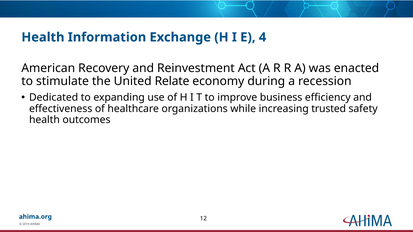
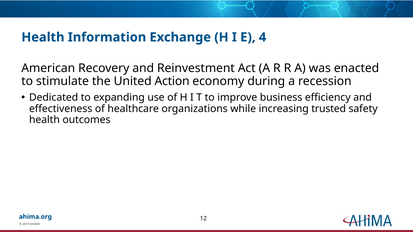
Relate: Relate -> Action
